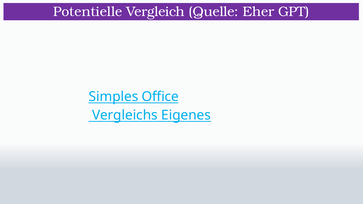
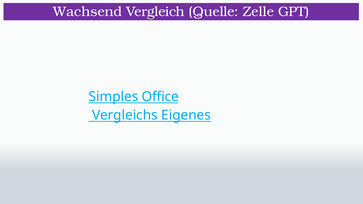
Potentielle: Potentielle -> Wachsend
Eher: Eher -> Zelle
